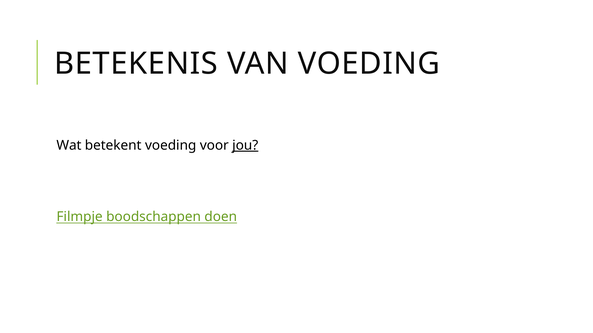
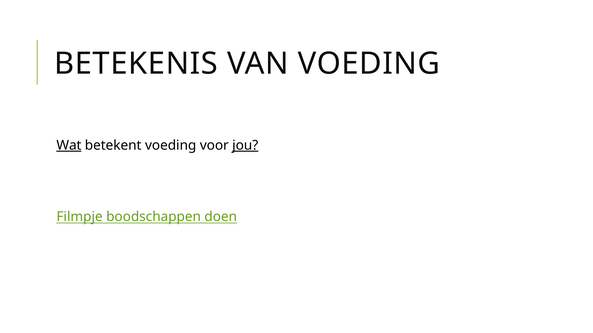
Wat underline: none -> present
